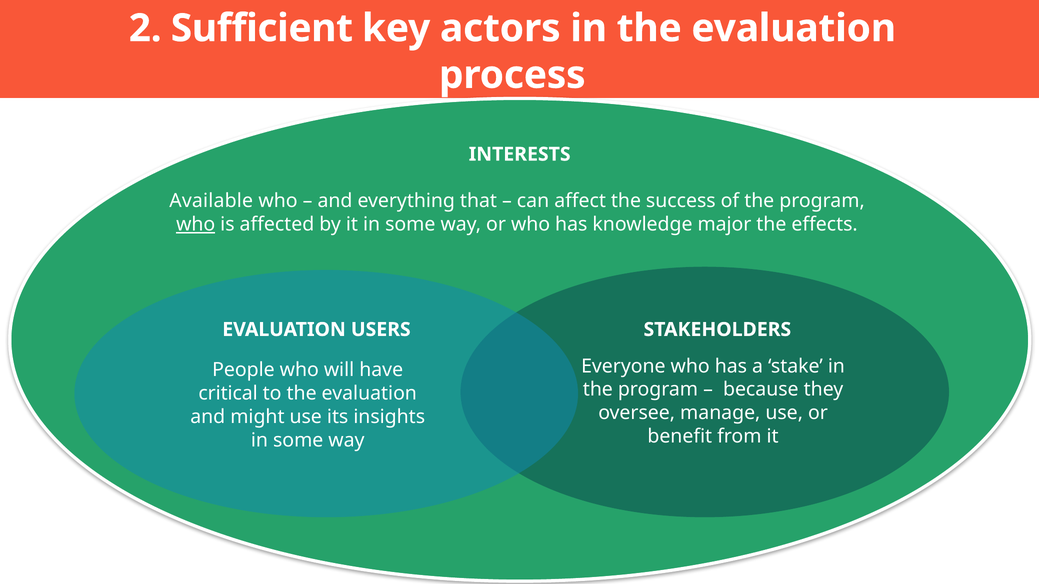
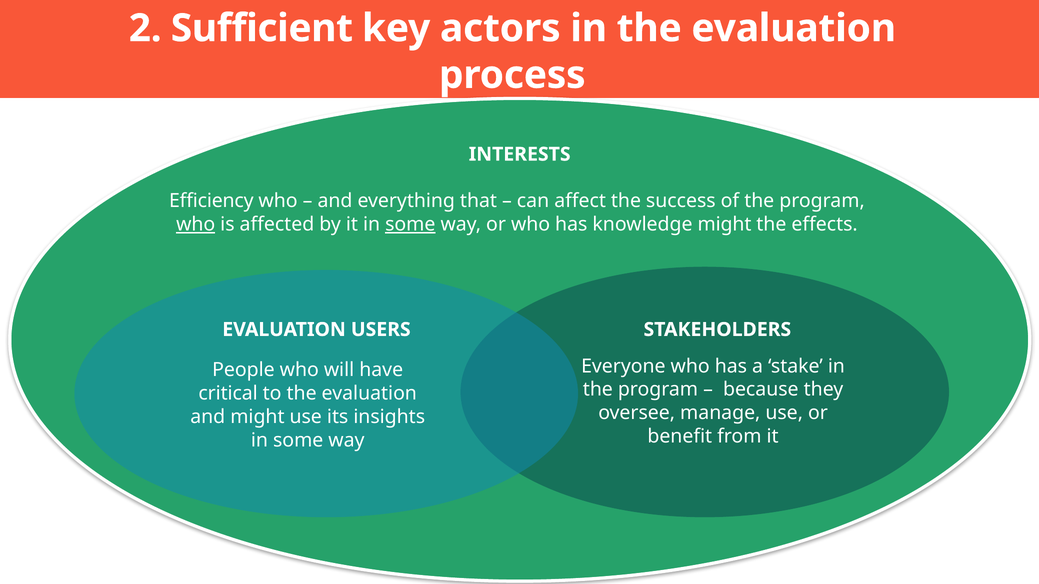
Available: Available -> Efficiency
some at (410, 225) underline: none -> present
knowledge major: major -> might
